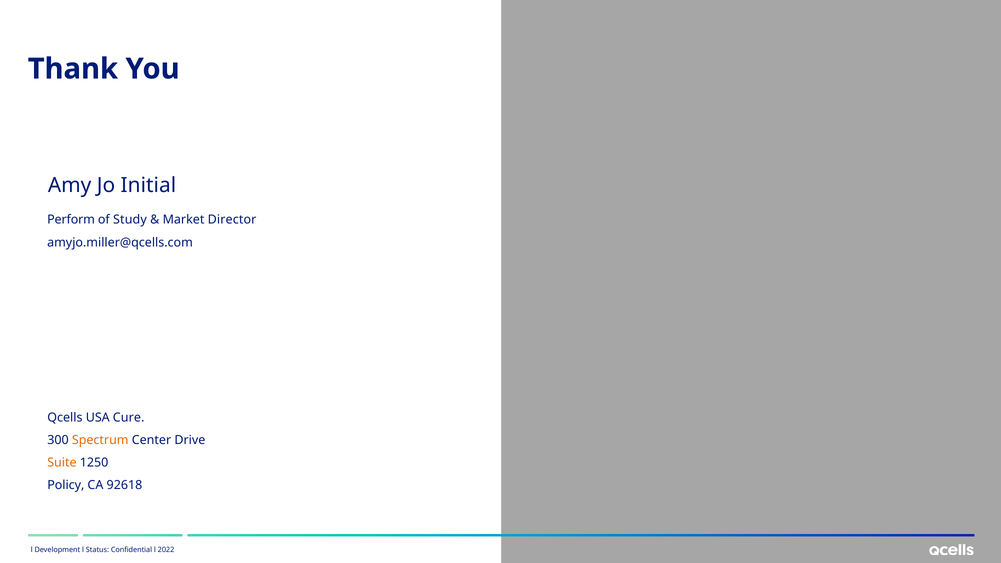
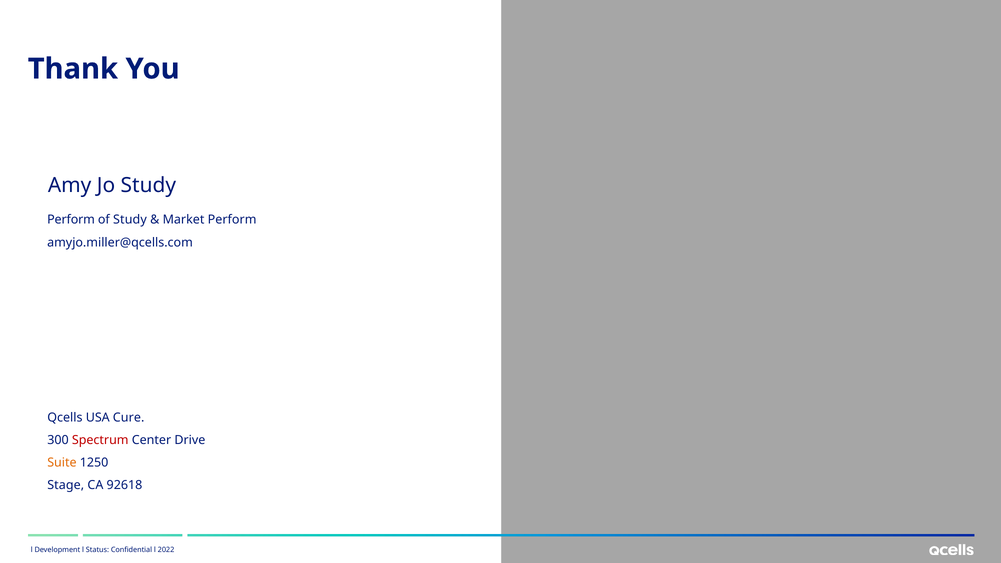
Jo Initial: Initial -> Study
Market Director: Director -> Perform
Spectrum colour: orange -> red
Policy: Policy -> Stage
